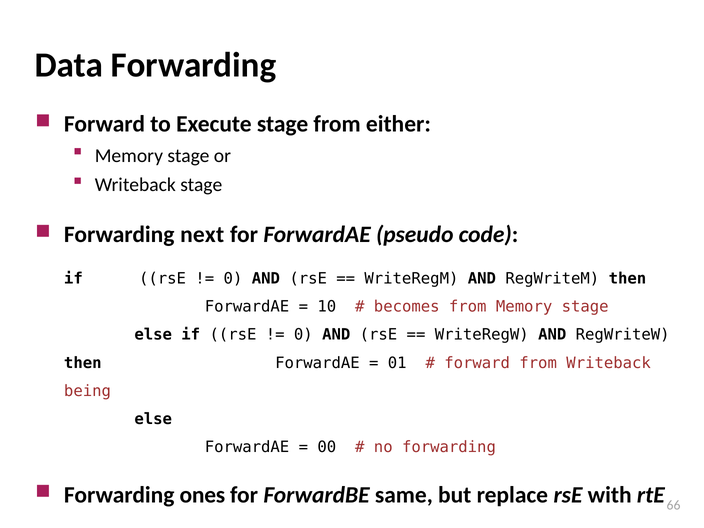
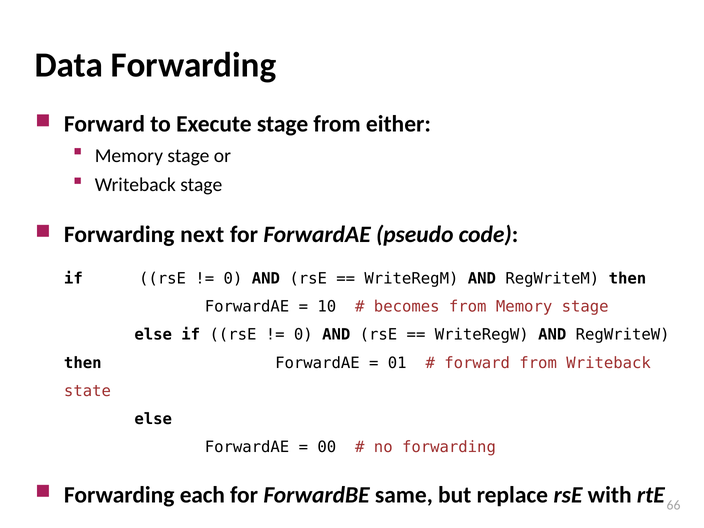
being: being -> state
ones: ones -> each
